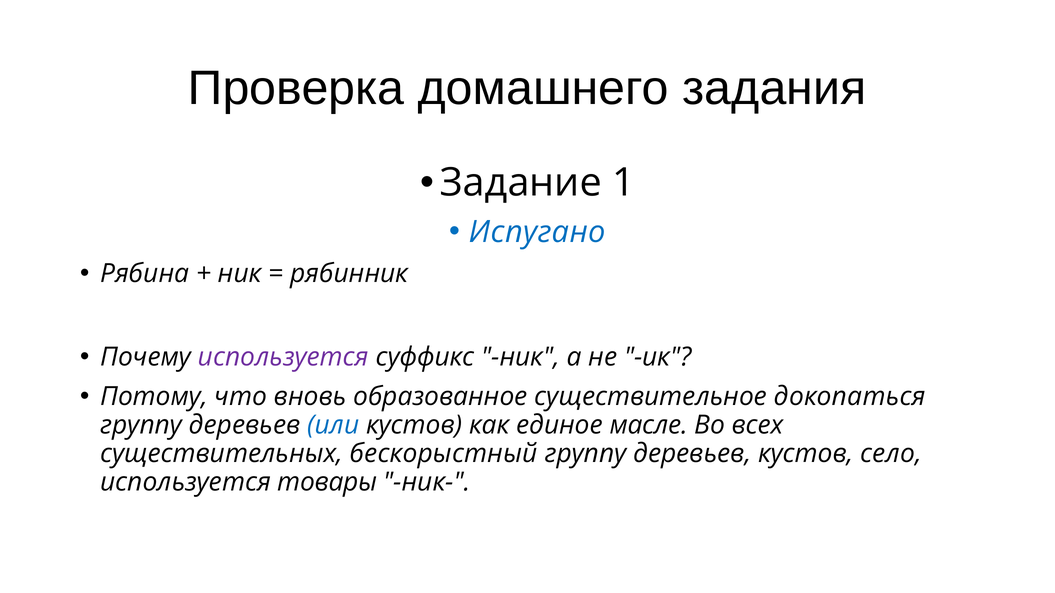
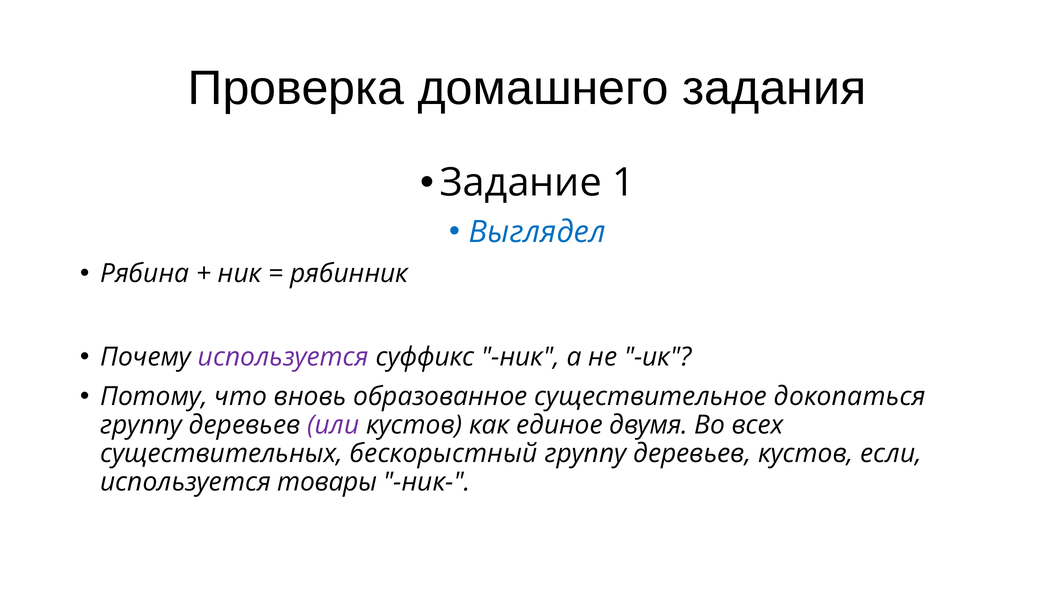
Испугано: Испугано -> Выглядел
или colour: blue -> purple
масле: масле -> двумя
село: село -> если
